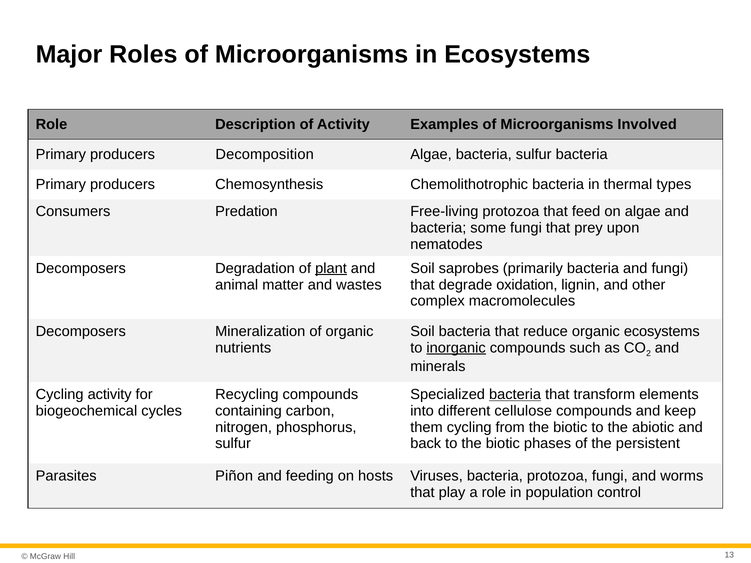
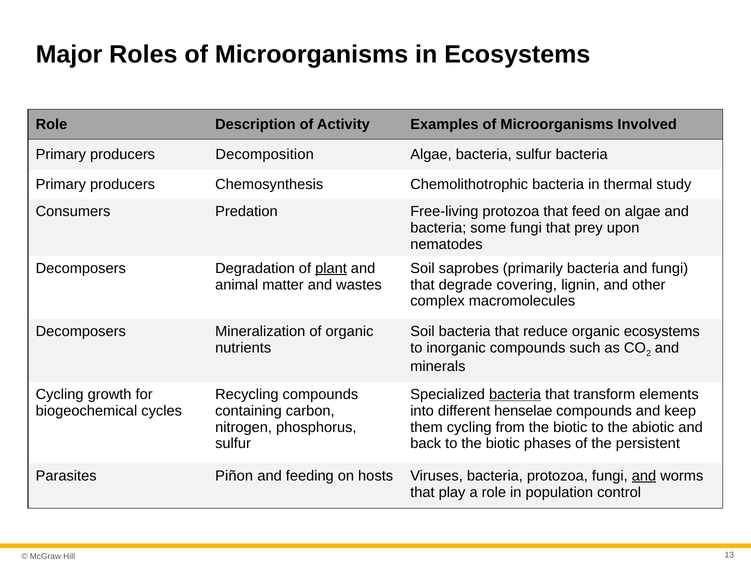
types: types -> study
oxidation: oxidation -> covering
inorganic underline: present -> none
Cycling activity: activity -> growth
cellulose: cellulose -> henselae
and at (644, 476) underline: none -> present
